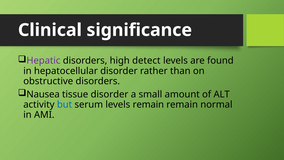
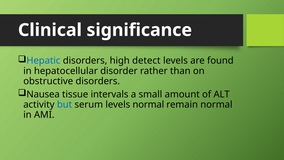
Hepatic colour: purple -> blue
tissue disorder: disorder -> intervals
levels remain: remain -> normal
